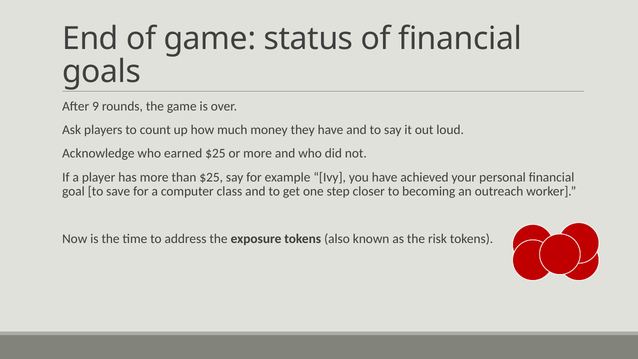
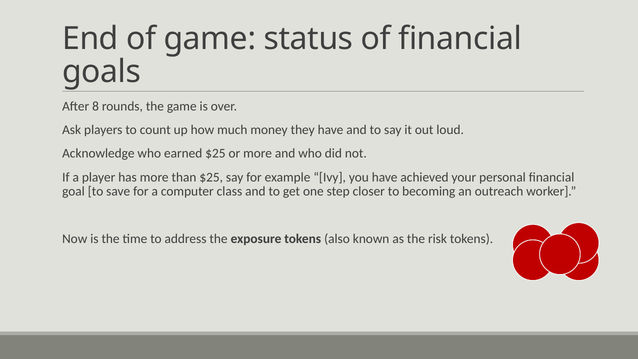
9: 9 -> 8
